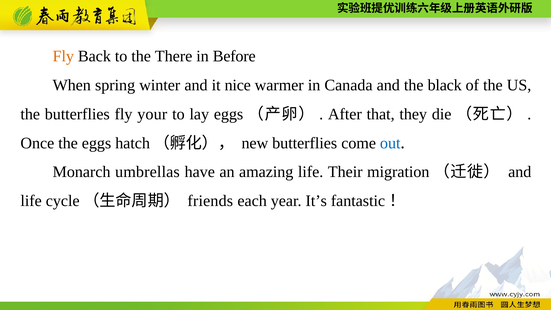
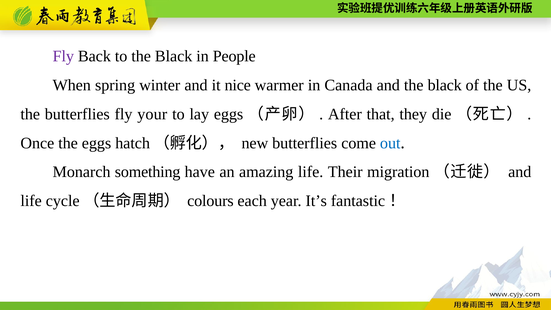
Fly at (63, 56) colour: orange -> purple
to the There: There -> Black
Before: Before -> People
umbrellas: umbrellas -> something
friends: friends -> colours
